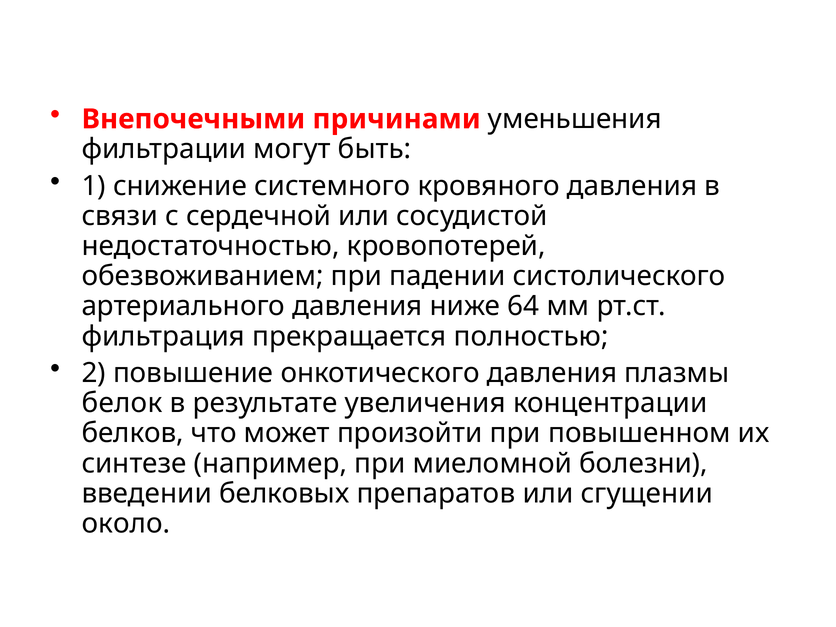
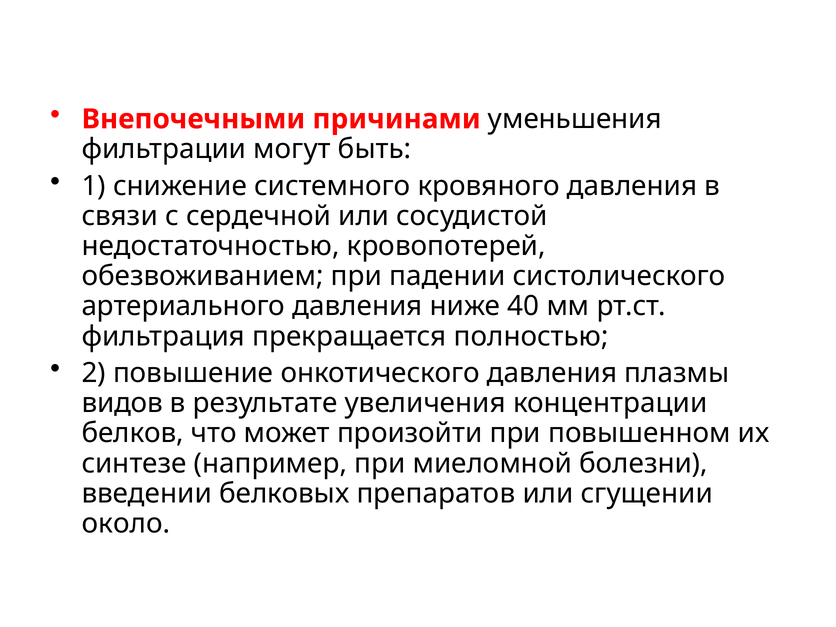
64: 64 -> 40
белок: белок -> видов
